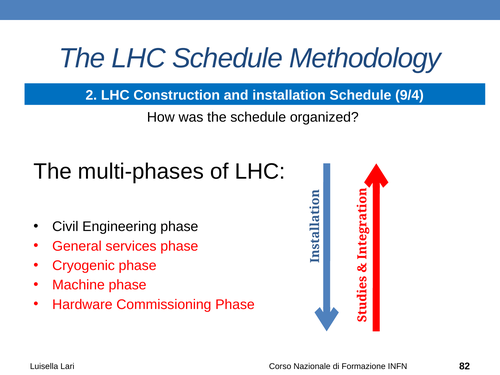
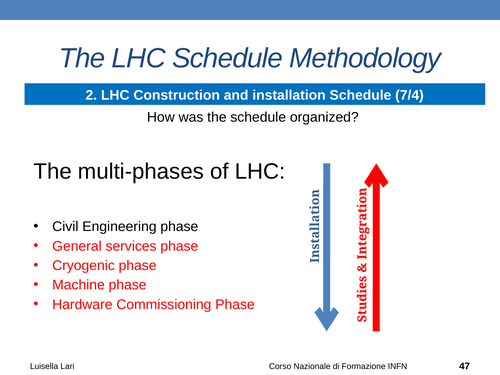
9/4: 9/4 -> 7/4
82: 82 -> 47
